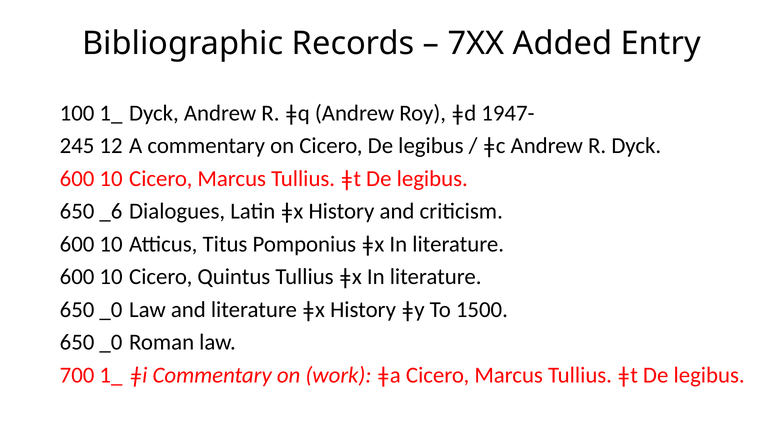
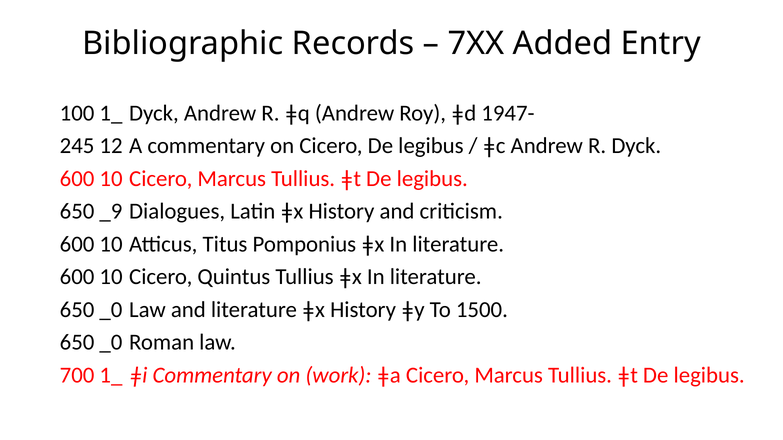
_6: _6 -> _9
